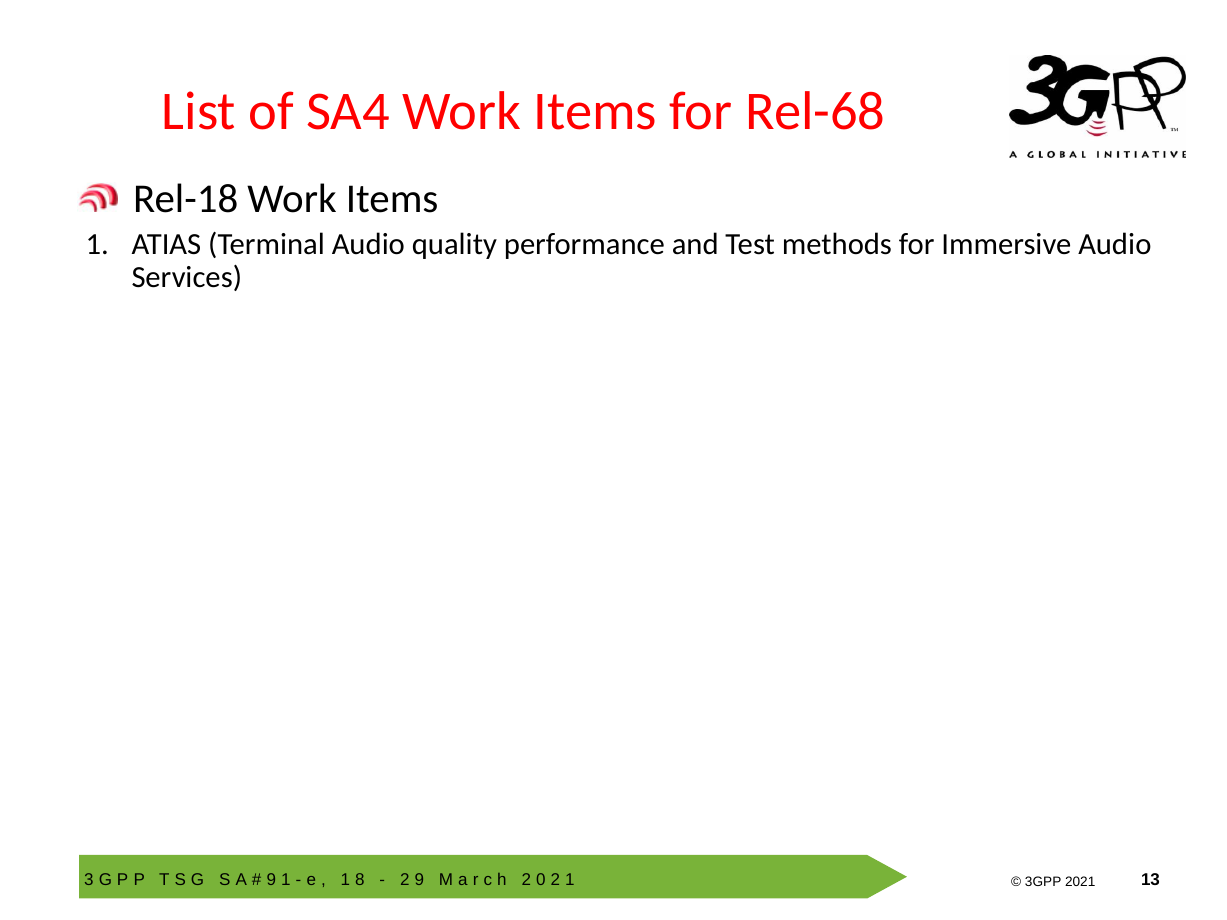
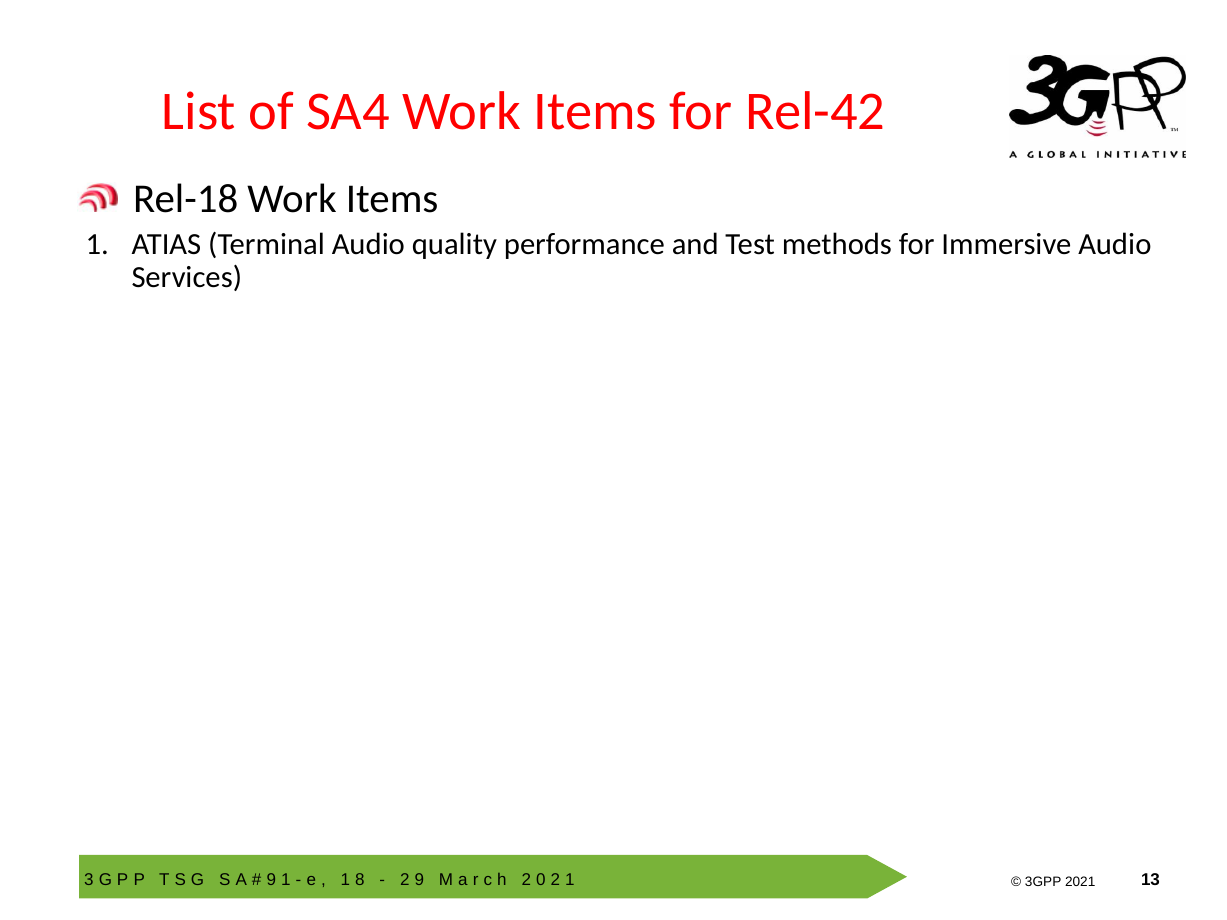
Rel-68: Rel-68 -> Rel-42
